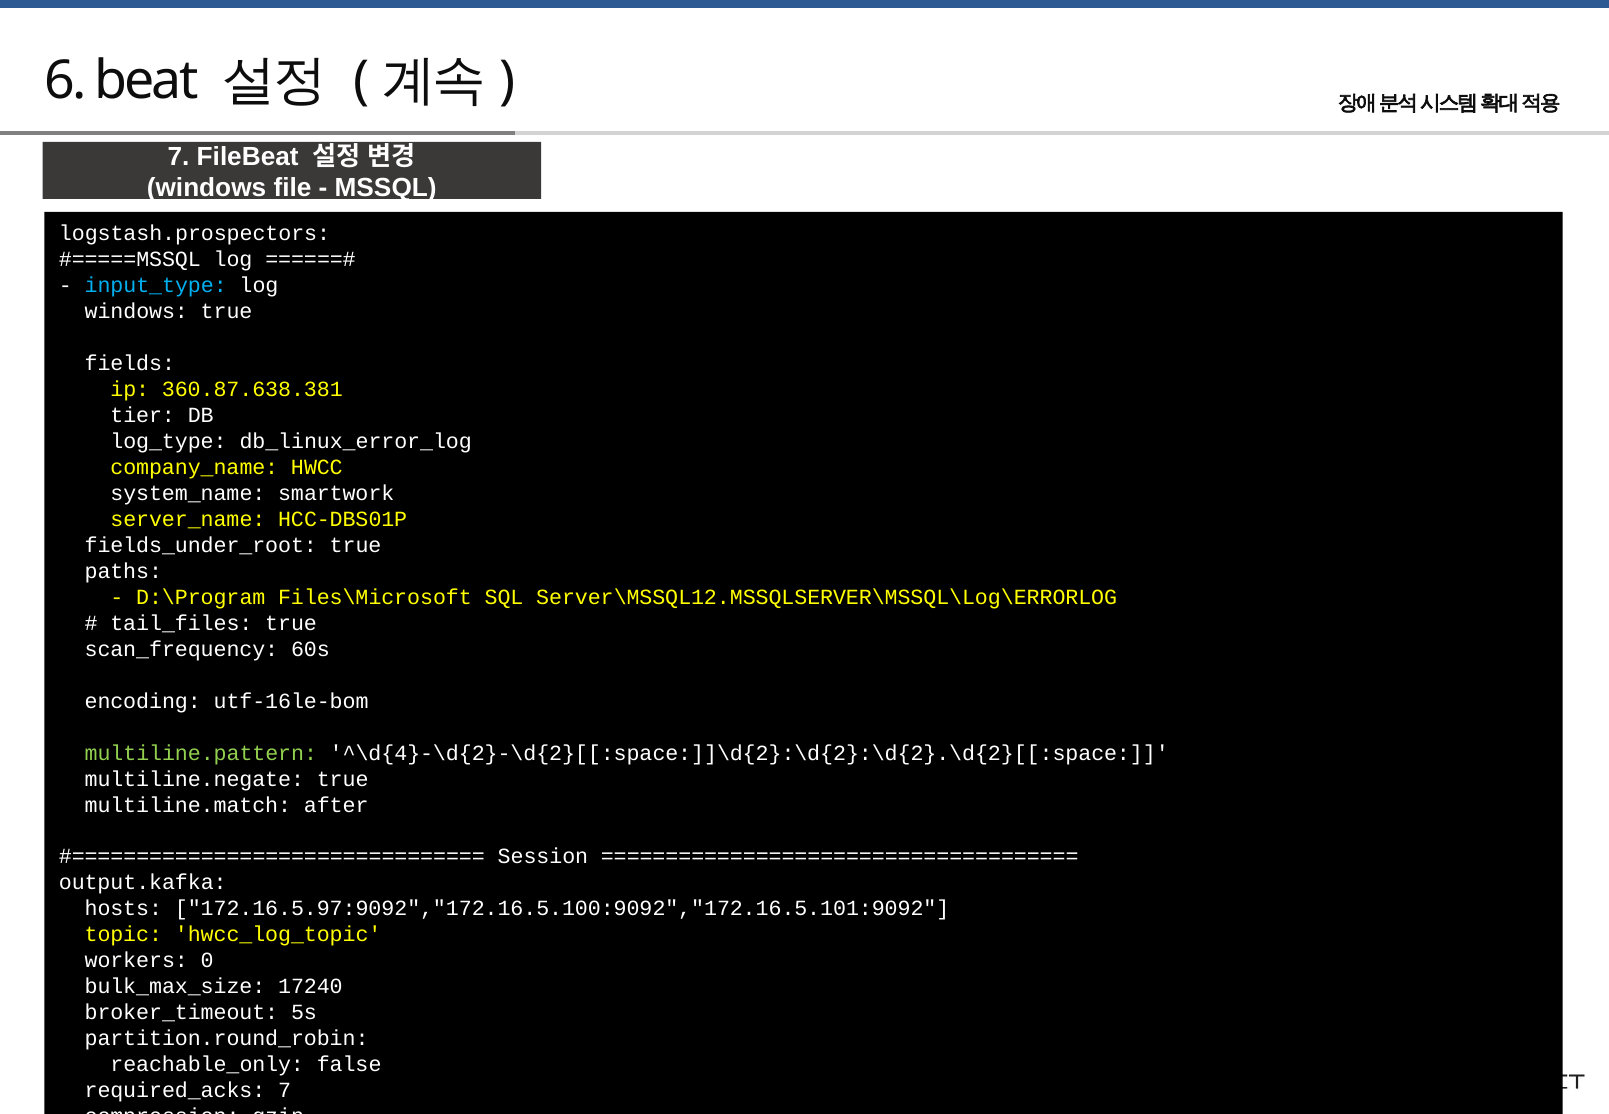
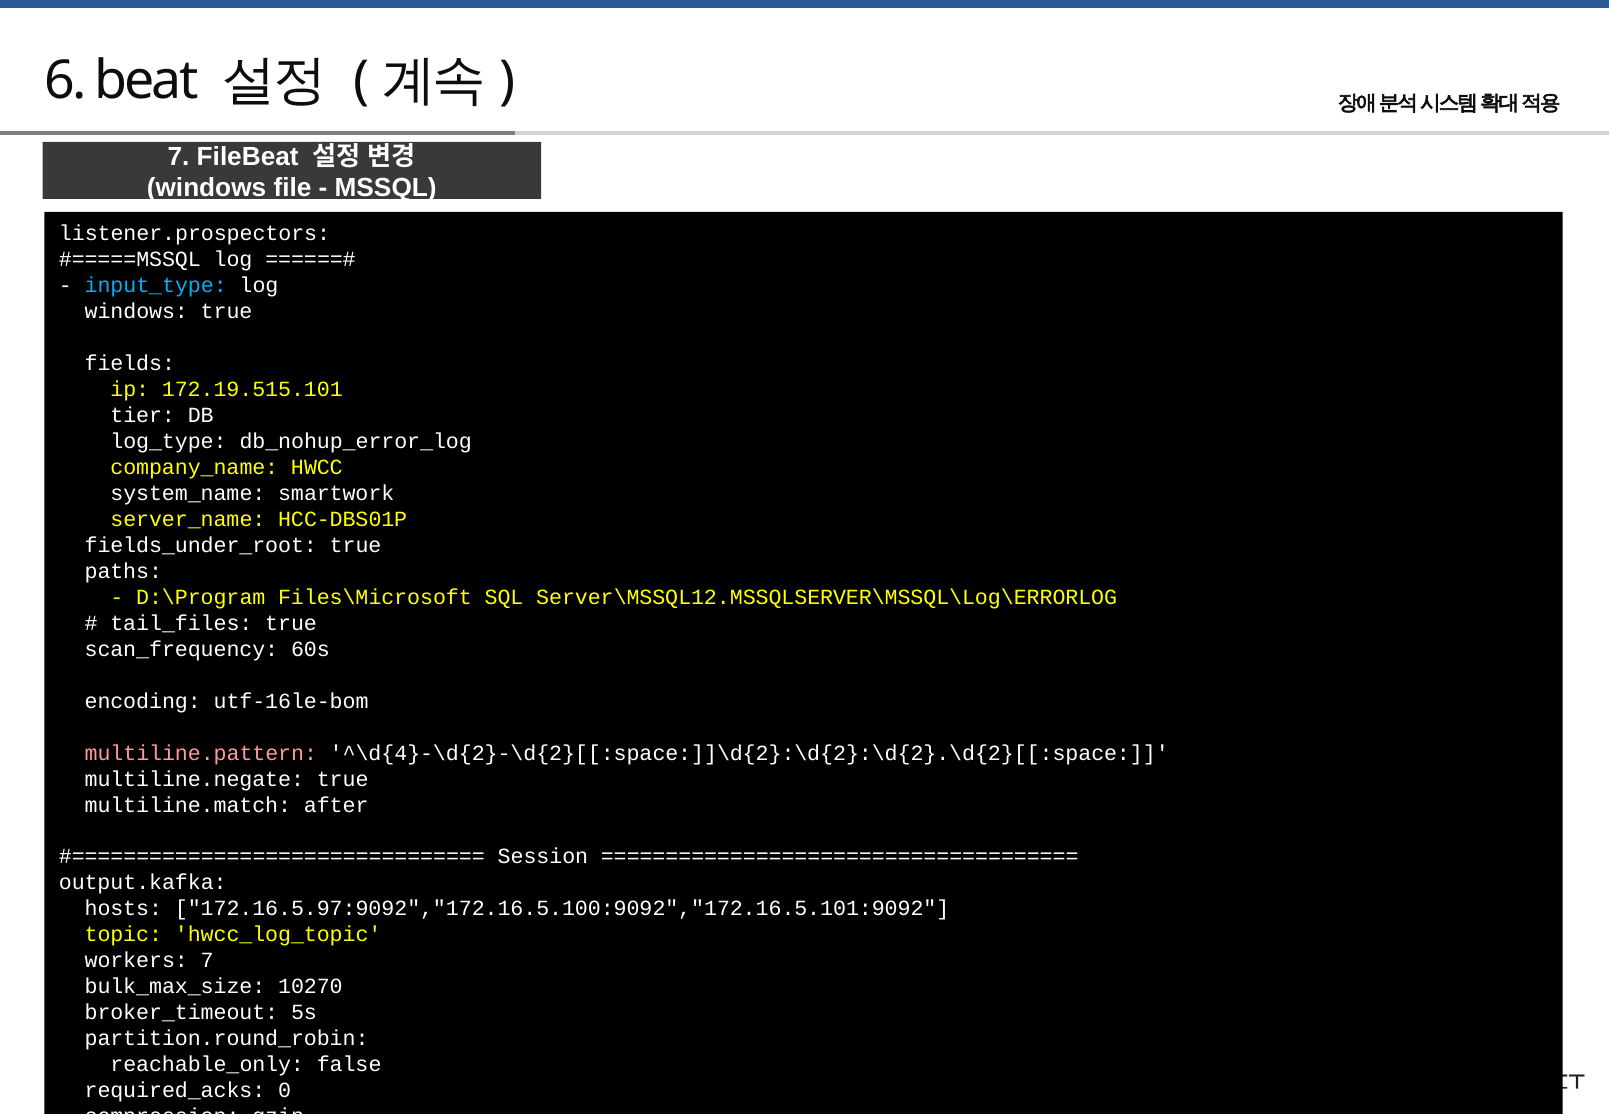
logstash.prospectors: logstash.prospectors -> listener.prospectors
360.87.638.381: 360.87.638.381 -> 172.19.515.101
db_linux_error_log: db_linux_error_log -> db_nohup_error_log
multiline.pattern colour: light green -> pink
workers 0: 0 -> 7
17240: 17240 -> 10270
7 at (285, 1090): 7 -> 0
